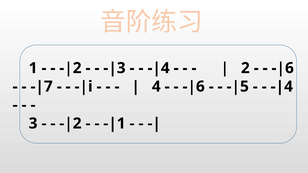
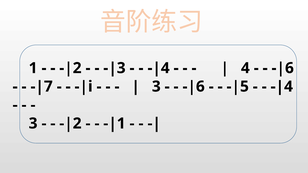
2: 2 -> 4
4 at (156, 87): 4 -> 3
